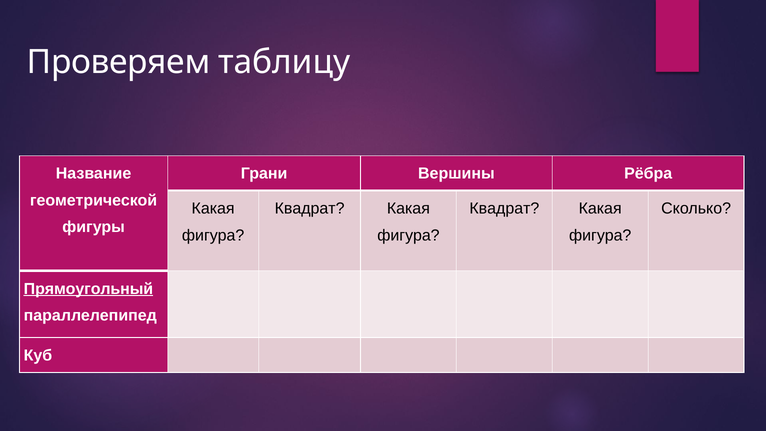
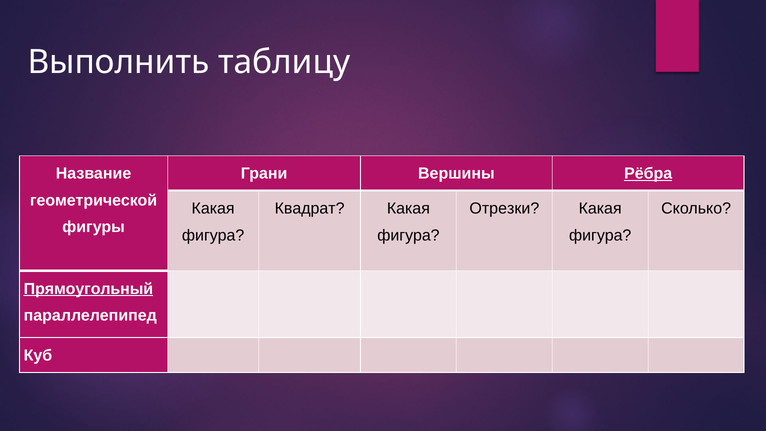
Проверяем: Проверяем -> Выполнить
Рёбра underline: none -> present
Квадрат at (504, 209): Квадрат -> Отрезки
